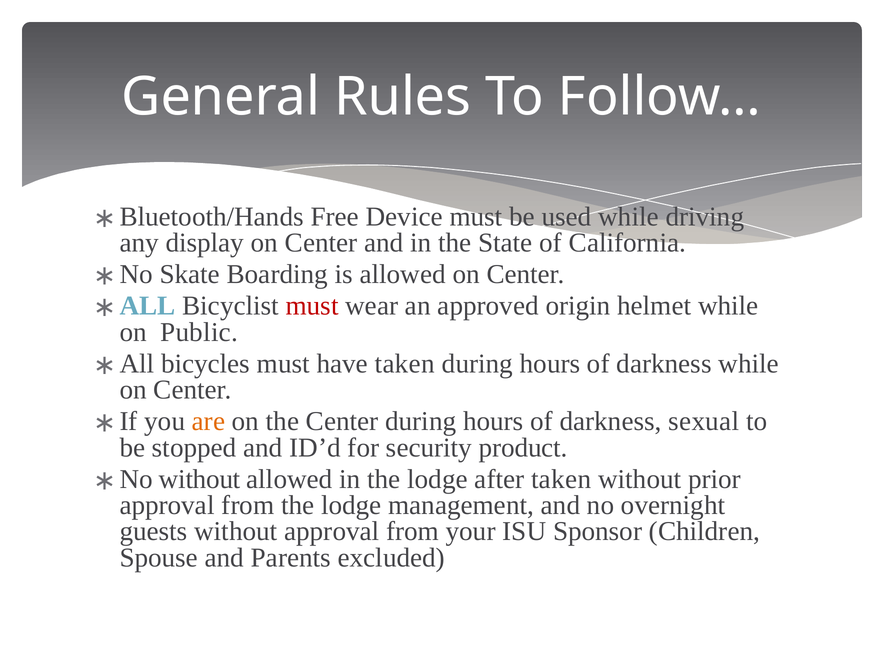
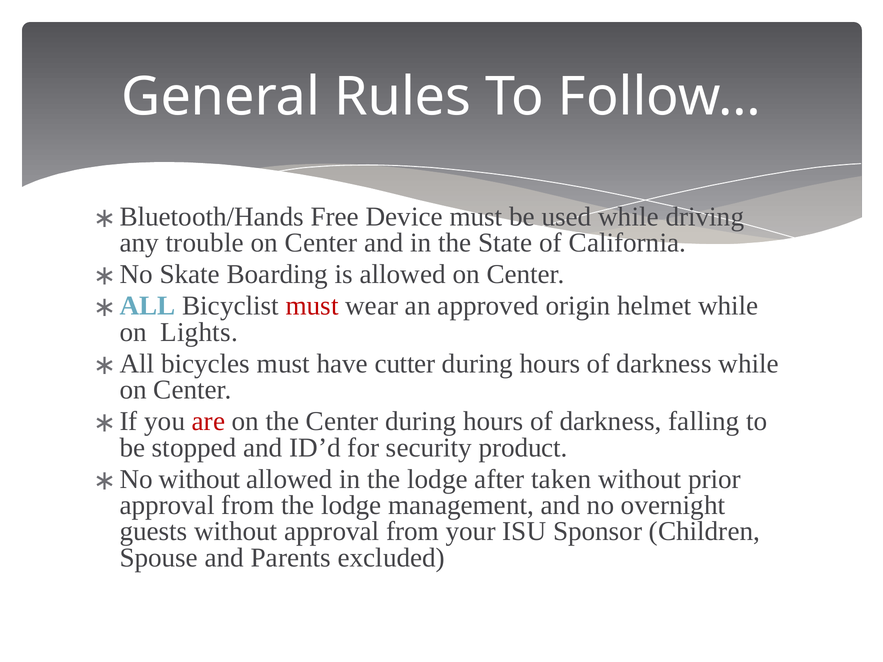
display: display -> trouble
Public: Public -> Lights
have taken: taken -> cutter
are colour: orange -> red
sexual: sexual -> falling
